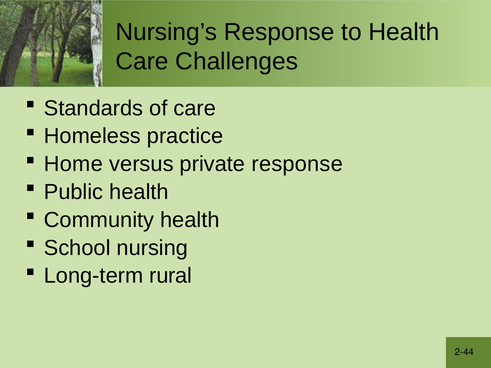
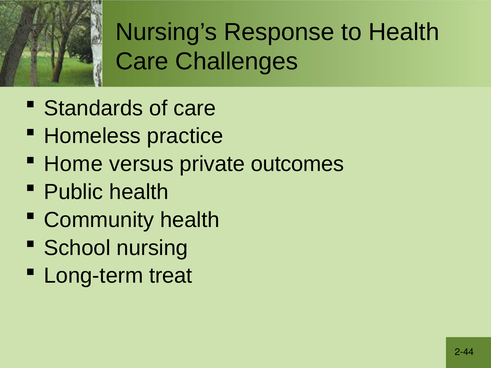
private response: response -> outcomes
rural: rural -> treat
